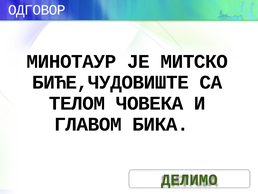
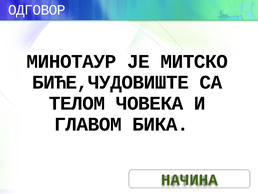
ДЕЛИМО: ДЕЛИМО -> НАЧИНА
